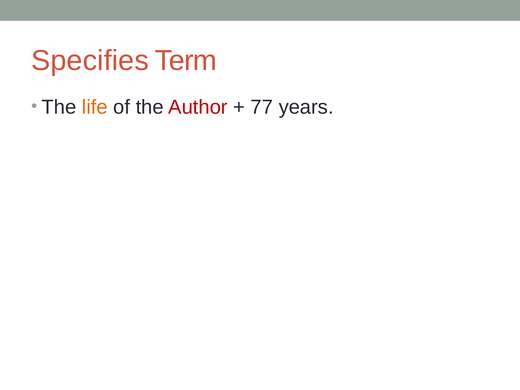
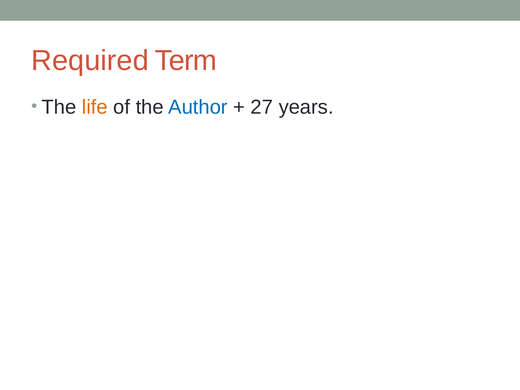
Specifies: Specifies -> Required
Author colour: red -> blue
77: 77 -> 27
